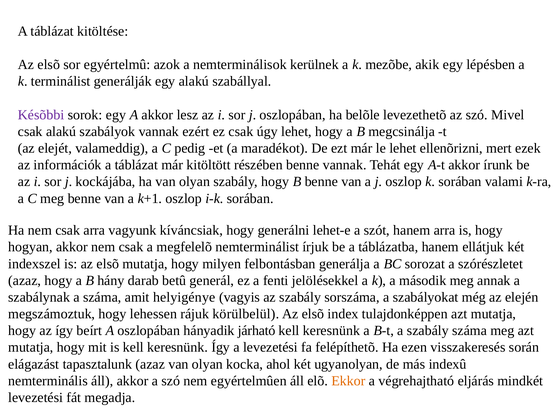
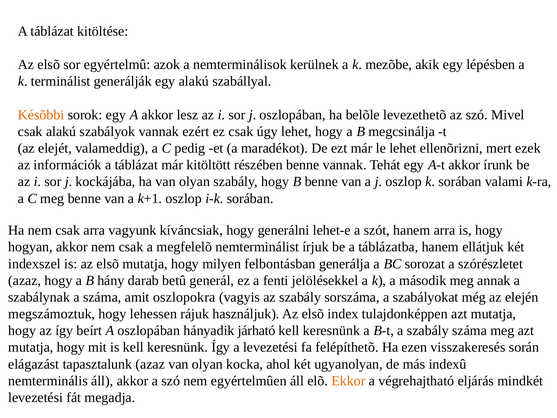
Késõbbi colour: purple -> orange
helyigénye: helyigénye -> oszlopokra
körülbelül: körülbelül -> használjuk
